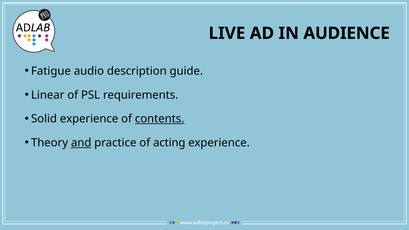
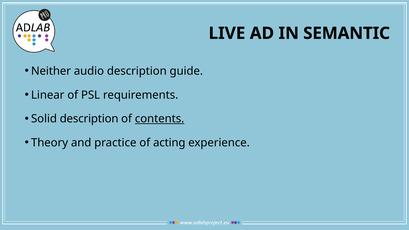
AUDIENCE: AUDIENCE -> SEMANTIC
Fatigue: Fatigue -> Neither
Solid experience: experience -> description
and underline: present -> none
